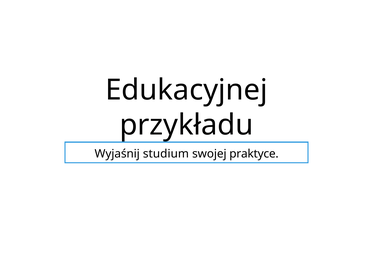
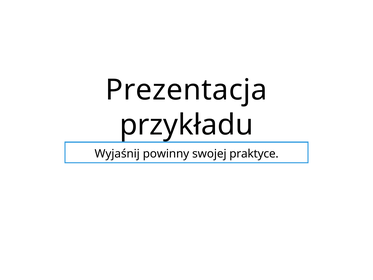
Edukacyjnej: Edukacyjnej -> Prezentacja
studium: studium -> powinny
